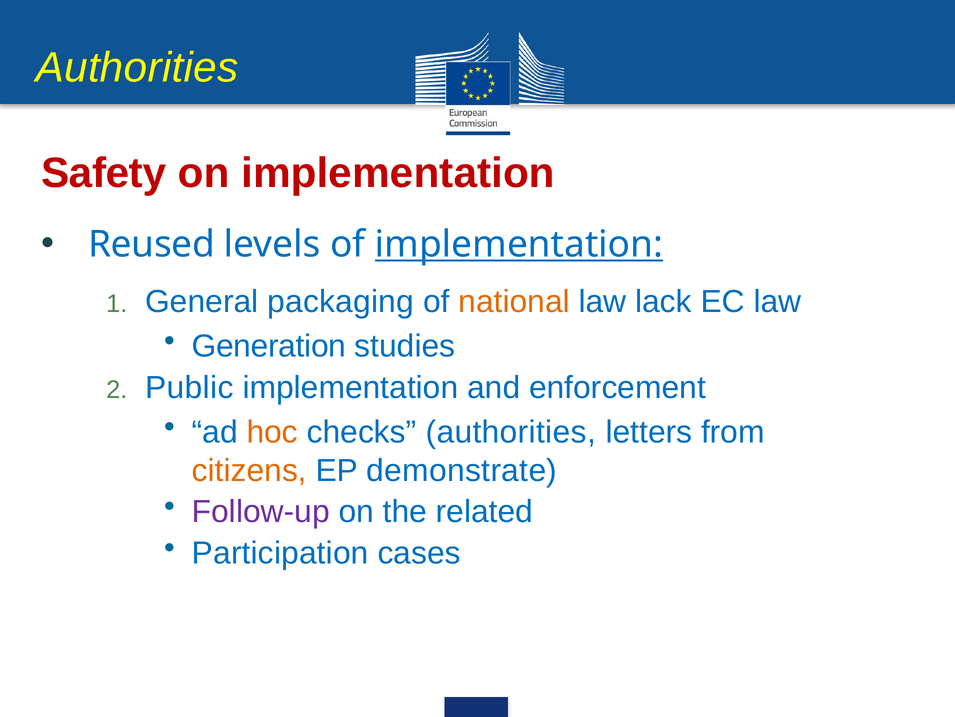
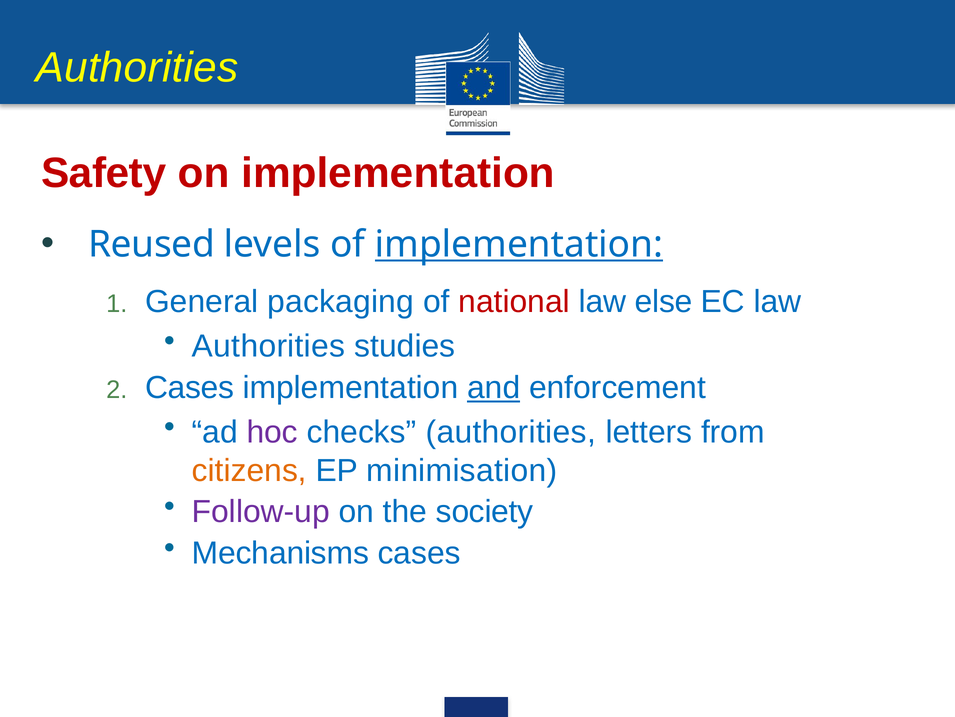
national colour: orange -> red
lack: lack -> else
Generation at (269, 346): Generation -> Authorities
Public at (189, 387): Public -> Cases
and underline: none -> present
hoc colour: orange -> purple
demonstrate: demonstrate -> minimisation
related: related -> society
Participation: Participation -> Mechanisms
